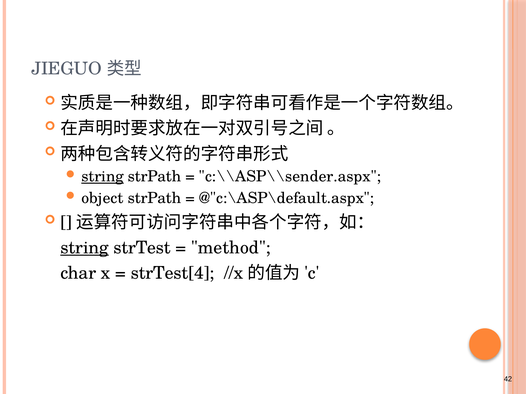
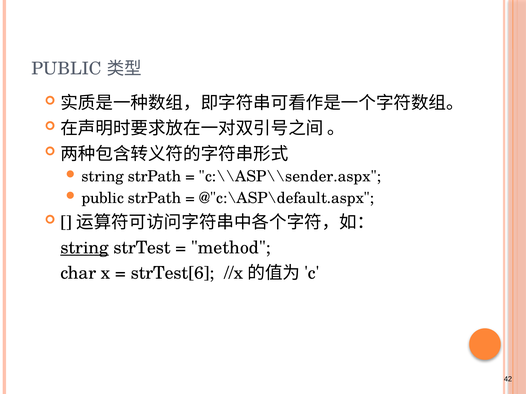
JIEGUO at (67, 69): JIEGUO -> PUBLIC
string at (103, 177) underline: present -> none
object at (102, 198): object -> public
strTest[4: strTest[4 -> strTest[6
